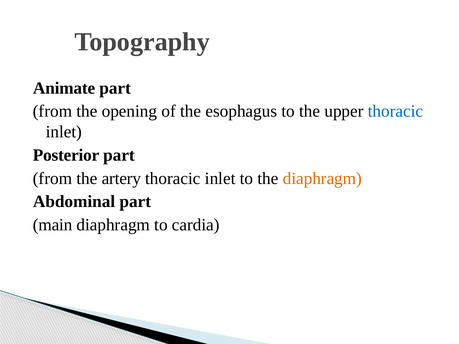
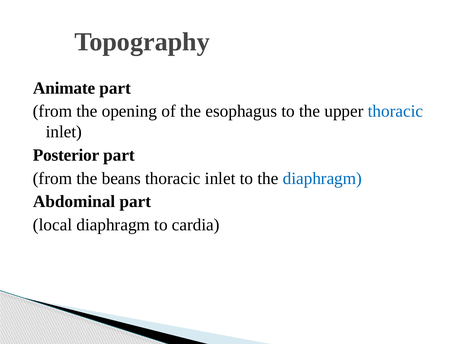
artery: artery -> beans
diaphragm at (322, 178) colour: orange -> blue
main: main -> local
